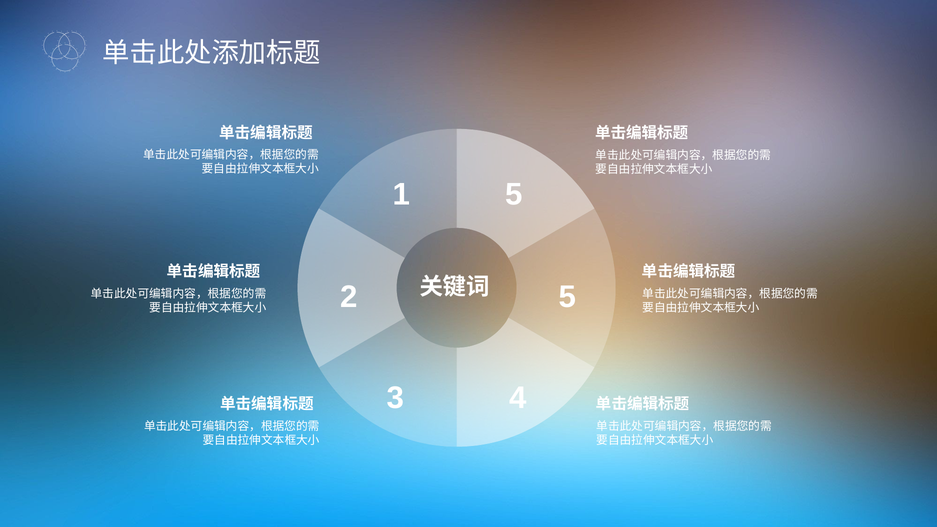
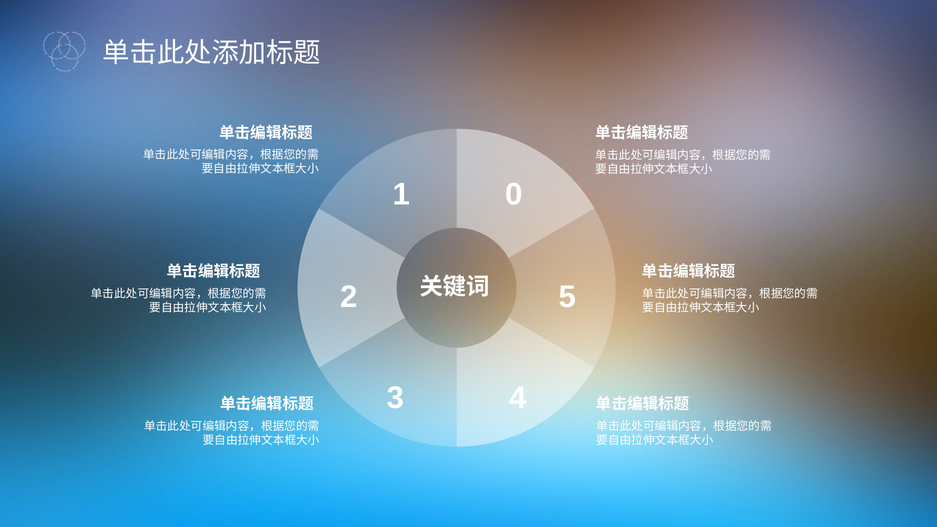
1 5: 5 -> 0
